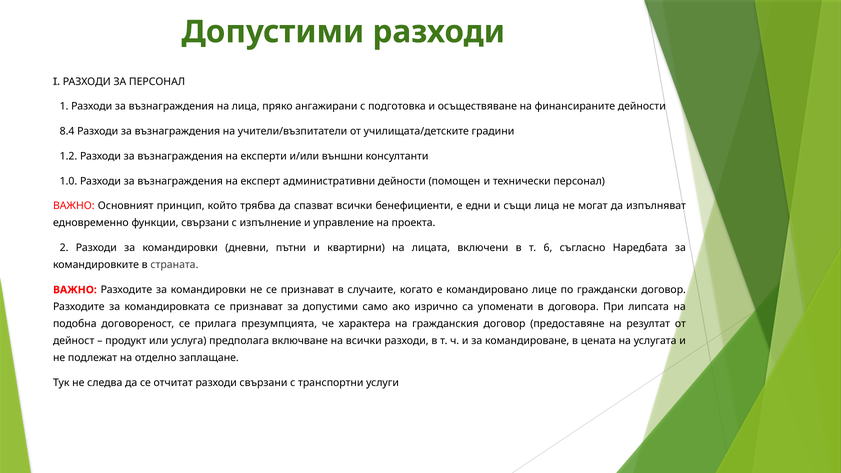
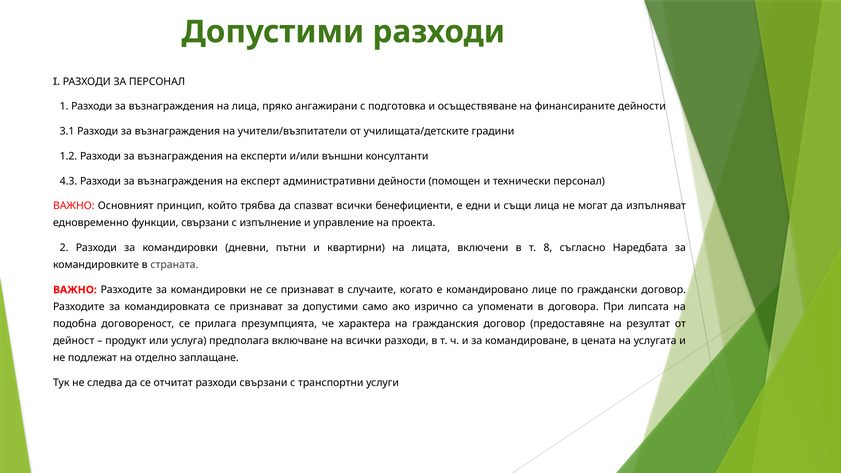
8.4: 8.4 -> 3.1
1.0: 1.0 -> 4.3
6: 6 -> 8
